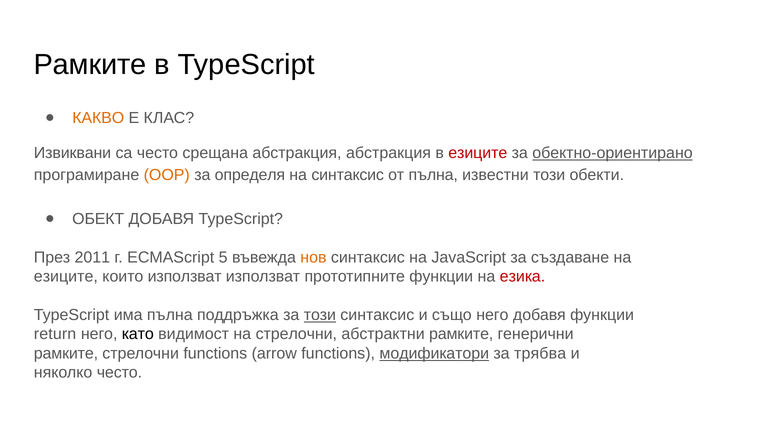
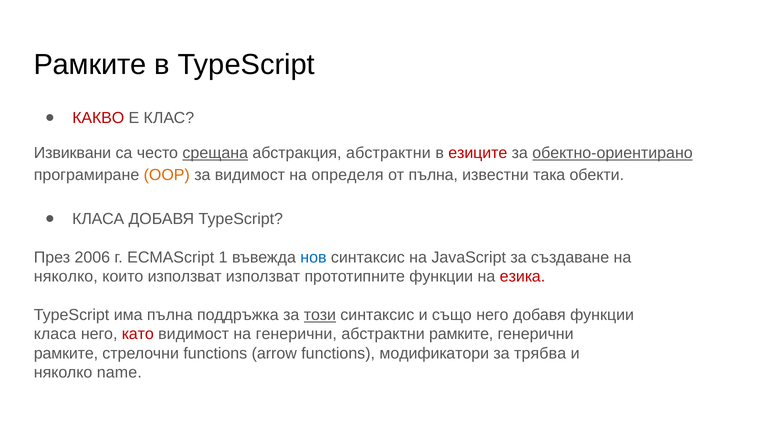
КАКВО colour: orange -> red
срещана underline: none -> present
абстракция абстракция: абстракция -> абстрактни
за определя: определя -> видимост
на синтаксис: синтаксис -> определя
известни този: този -> така
ОБЕКТ at (98, 219): ОБЕКТ -> КЛАСА
2011: 2011 -> 2006
5: 5 -> 1
нов colour: orange -> blue
езиците at (66, 277): езиците -> няколко
return at (55, 334): return -> класа
като colour: black -> red
на стрелочни: стрелочни -> генерични
модификатори underline: present -> none
няколко често: често -> name
